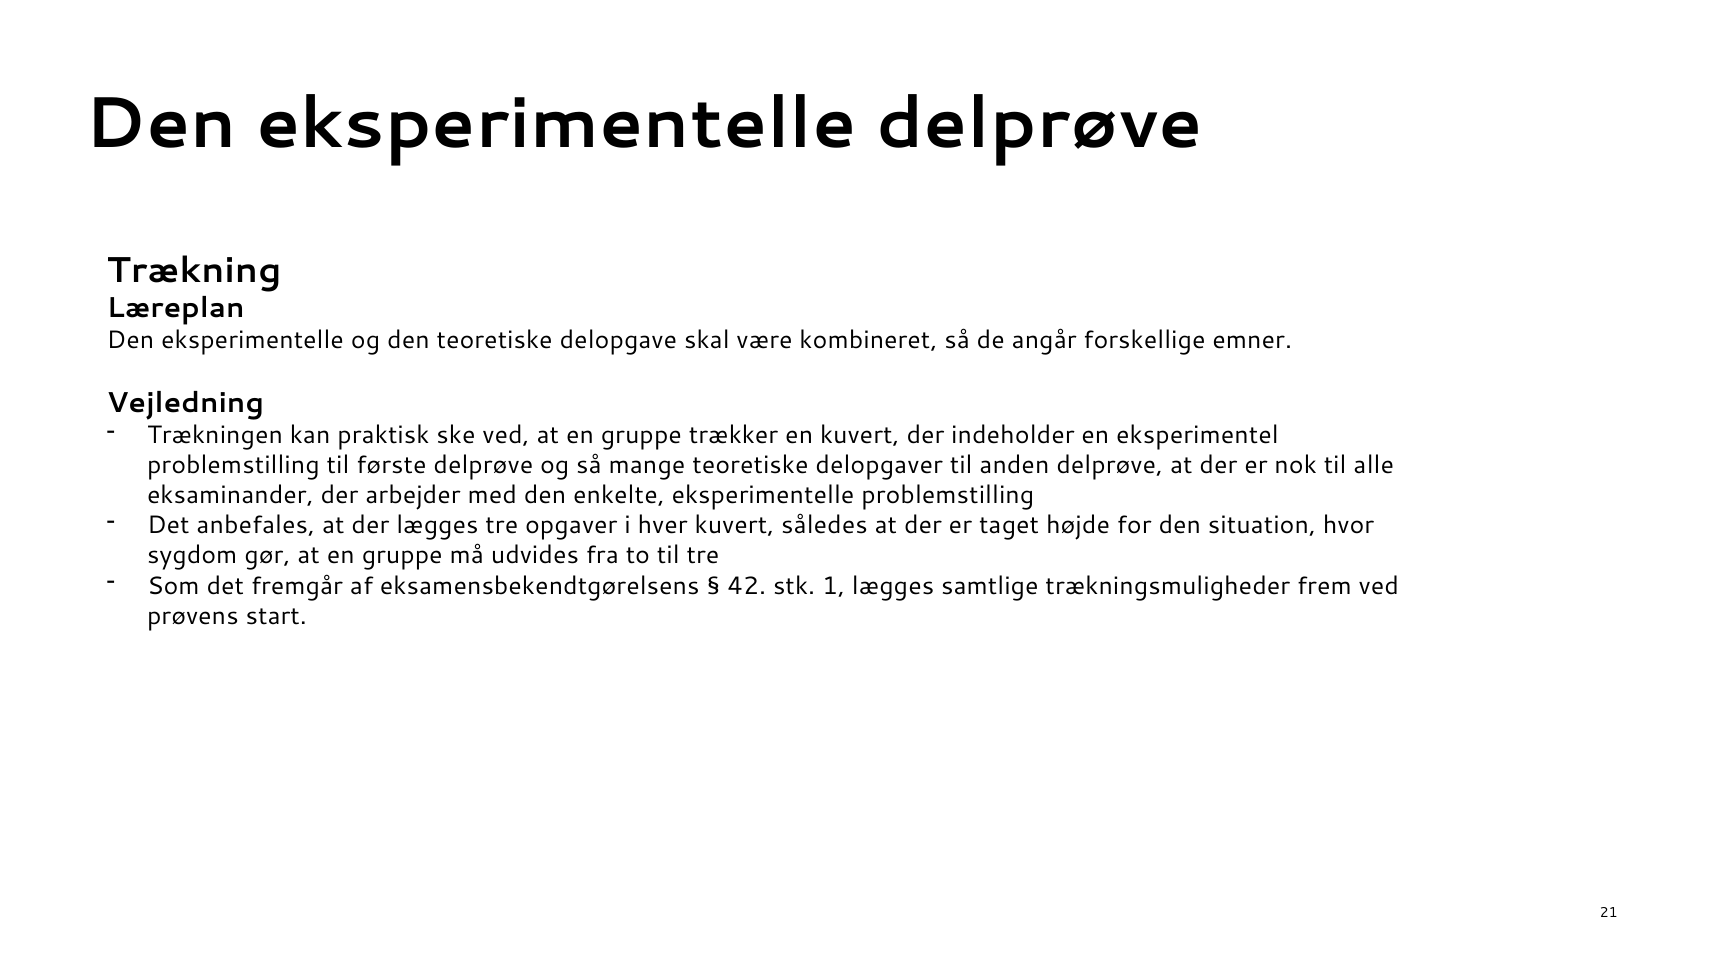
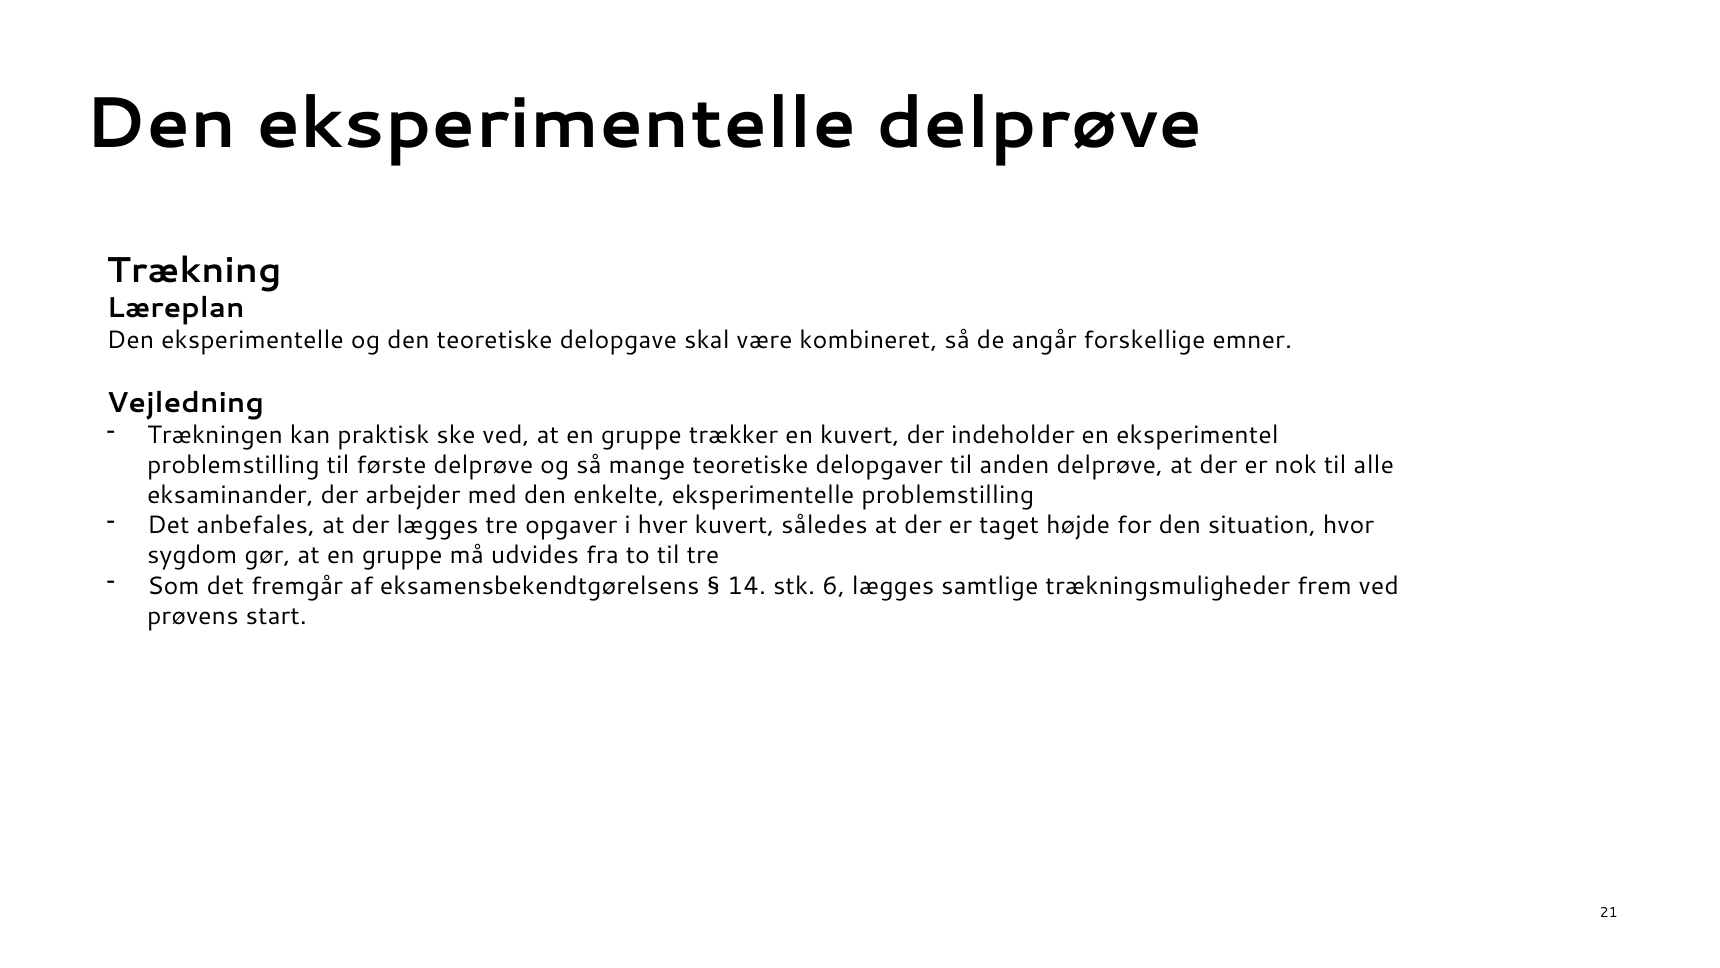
42: 42 -> 14
1: 1 -> 6
